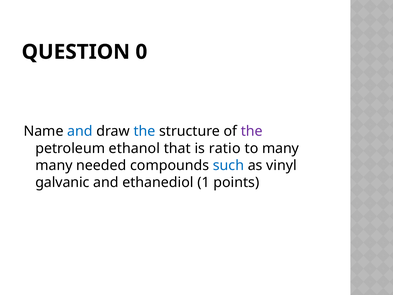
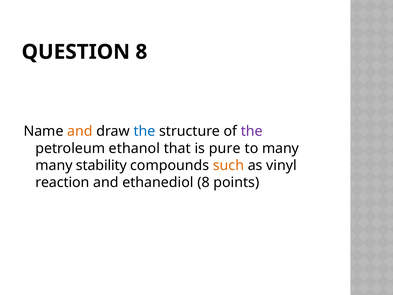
QUESTION 0: 0 -> 8
and at (80, 131) colour: blue -> orange
ratio: ratio -> pure
needed: needed -> stability
such colour: blue -> orange
galvanic: galvanic -> reaction
ethanediol 1: 1 -> 8
